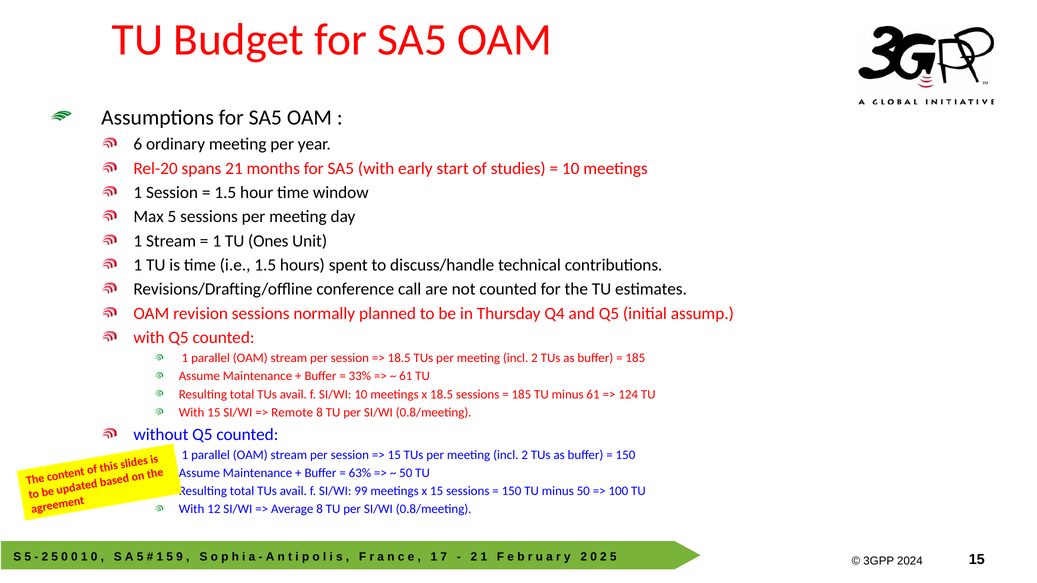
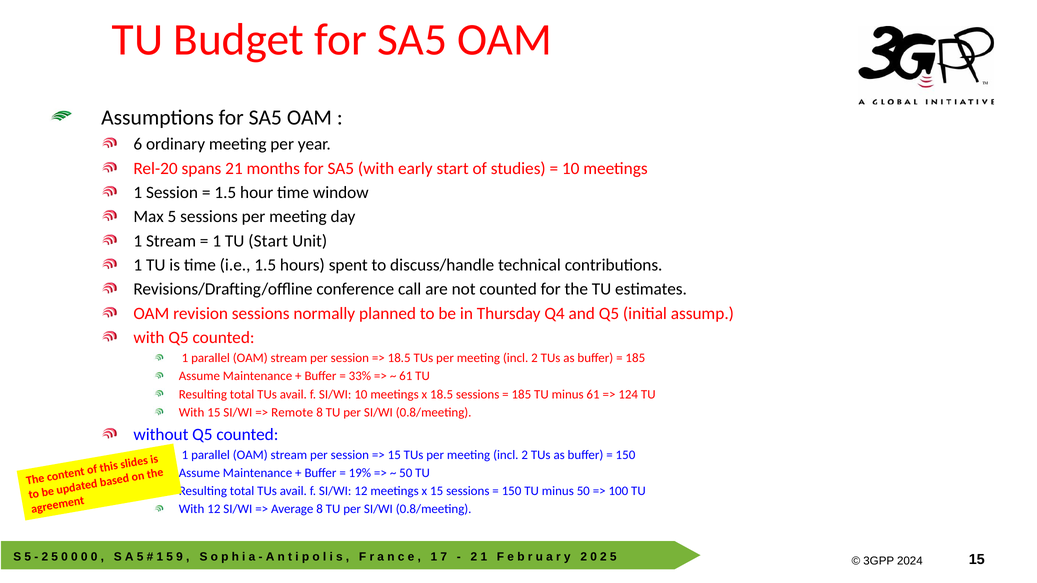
TU Ones: Ones -> Start
63%: 63% -> 19%
SI/WI 99: 99 -> 12
1 at (84, 557): 1 -> 0
